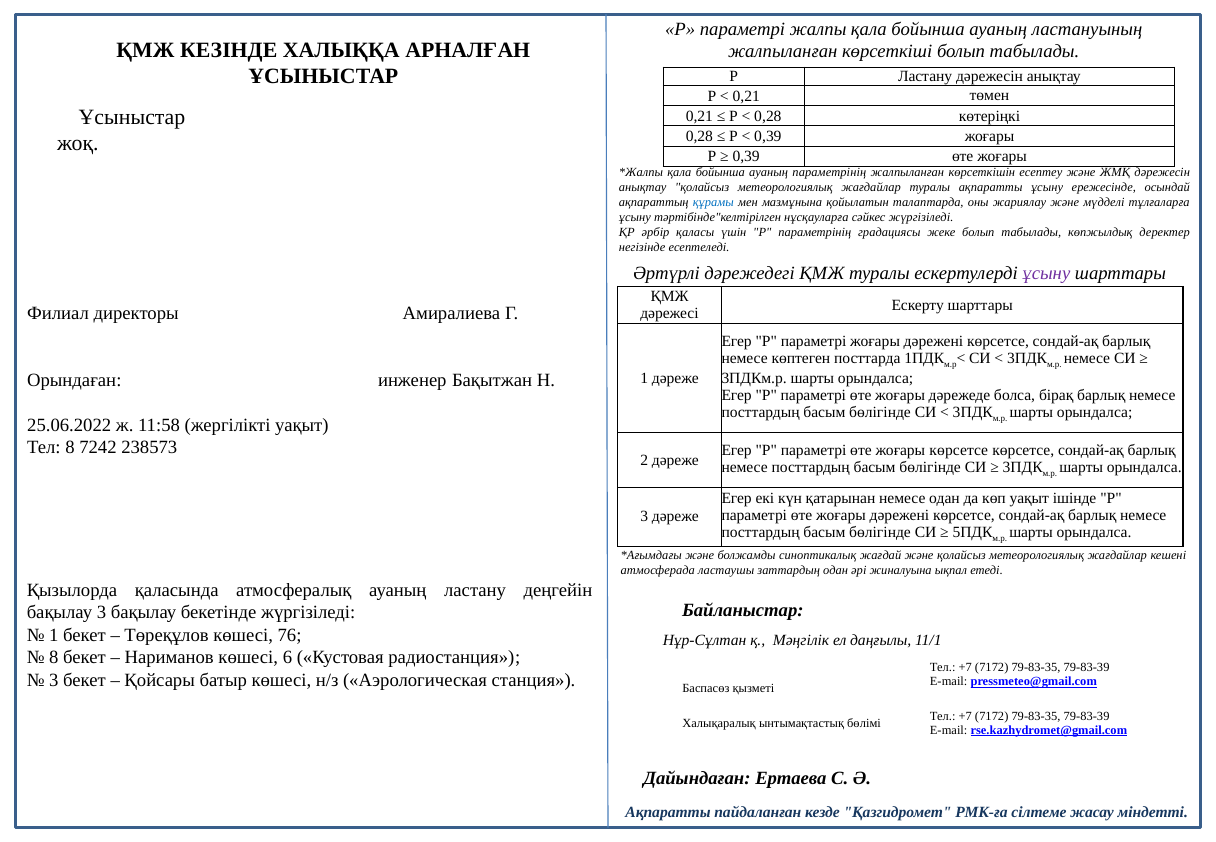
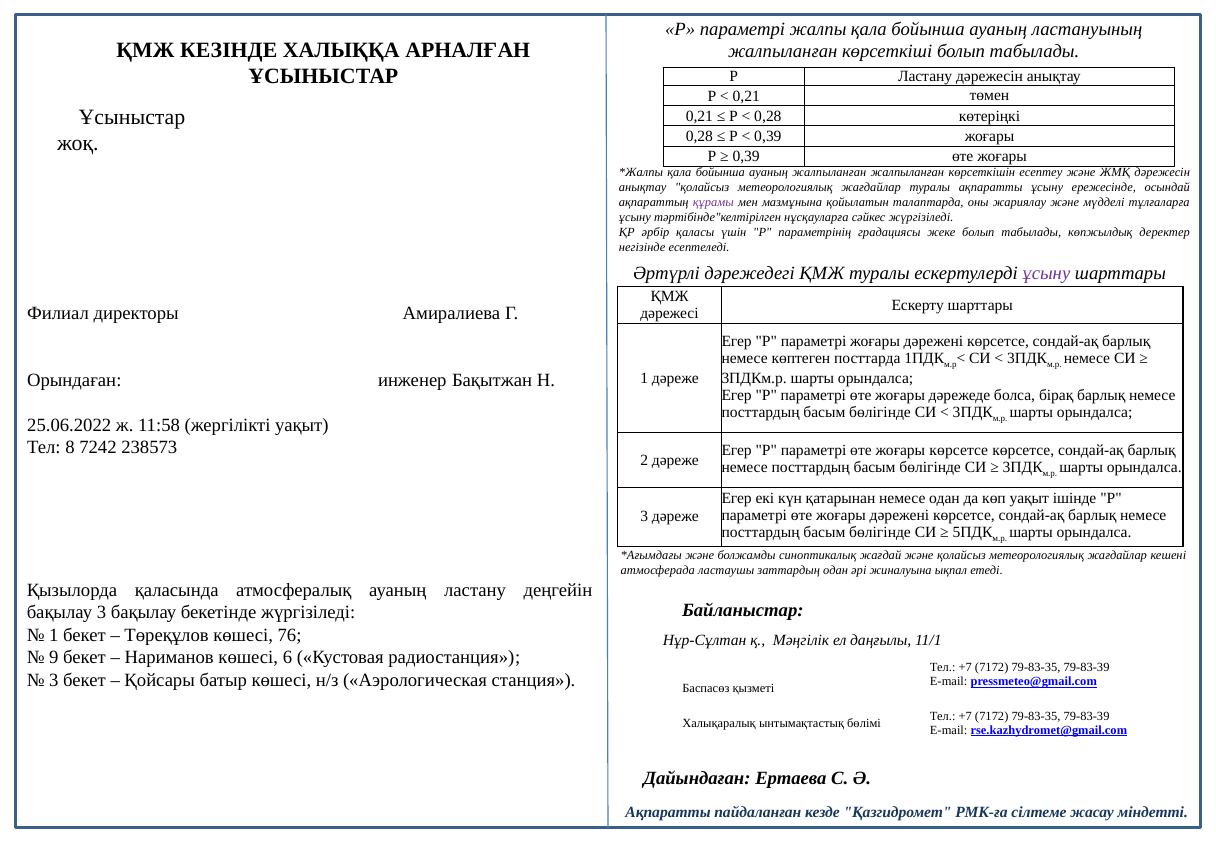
ауаның параметрінің: параметрінің -> жалпыланған
құрамы colour: blue -> purple
8 at (54, 657): 8 -> 9
